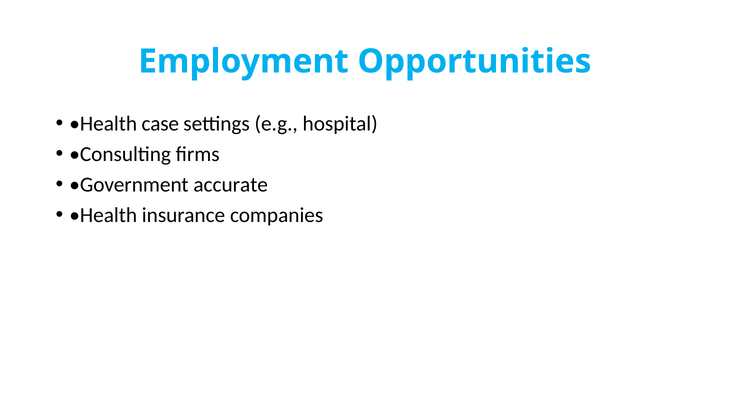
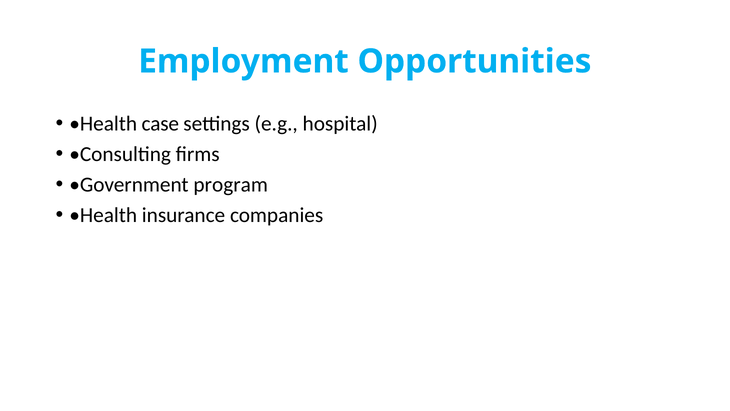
accurate: accurate -> program
